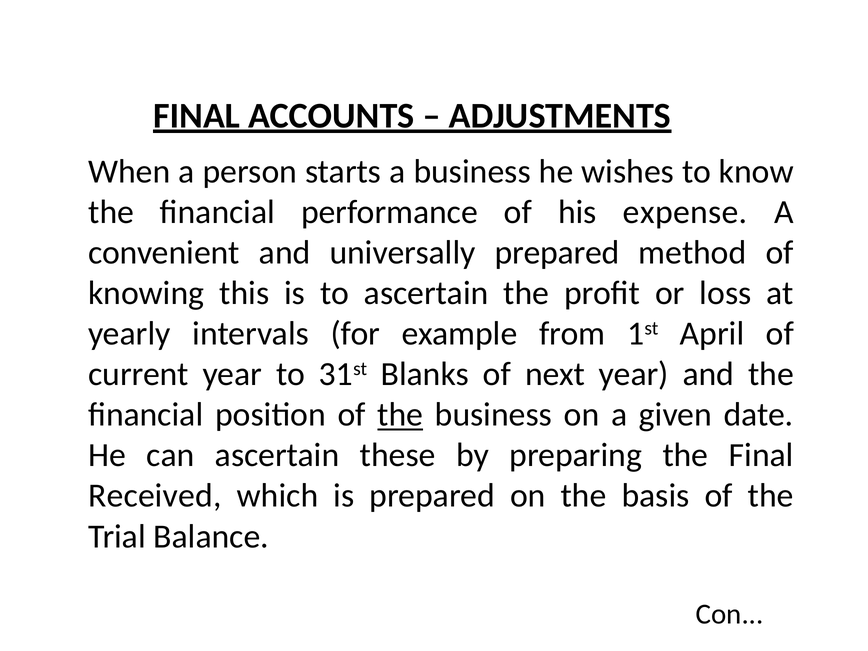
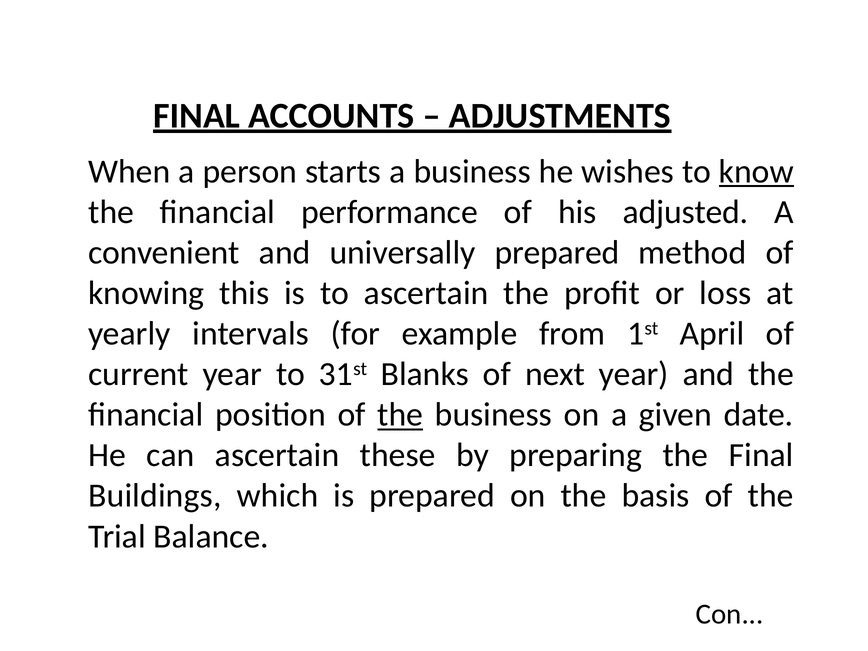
know underline: none -> present
expense: expense -> adjusted
Received: Received -> Buildings
